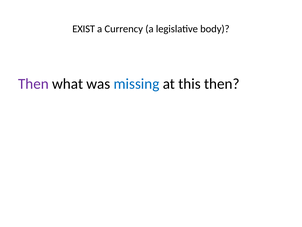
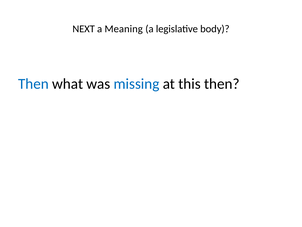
EXIST: EXIST -> NEXT
Currency: Currency -> Meaning
Then at (33, 84) colour: purple -> blue
